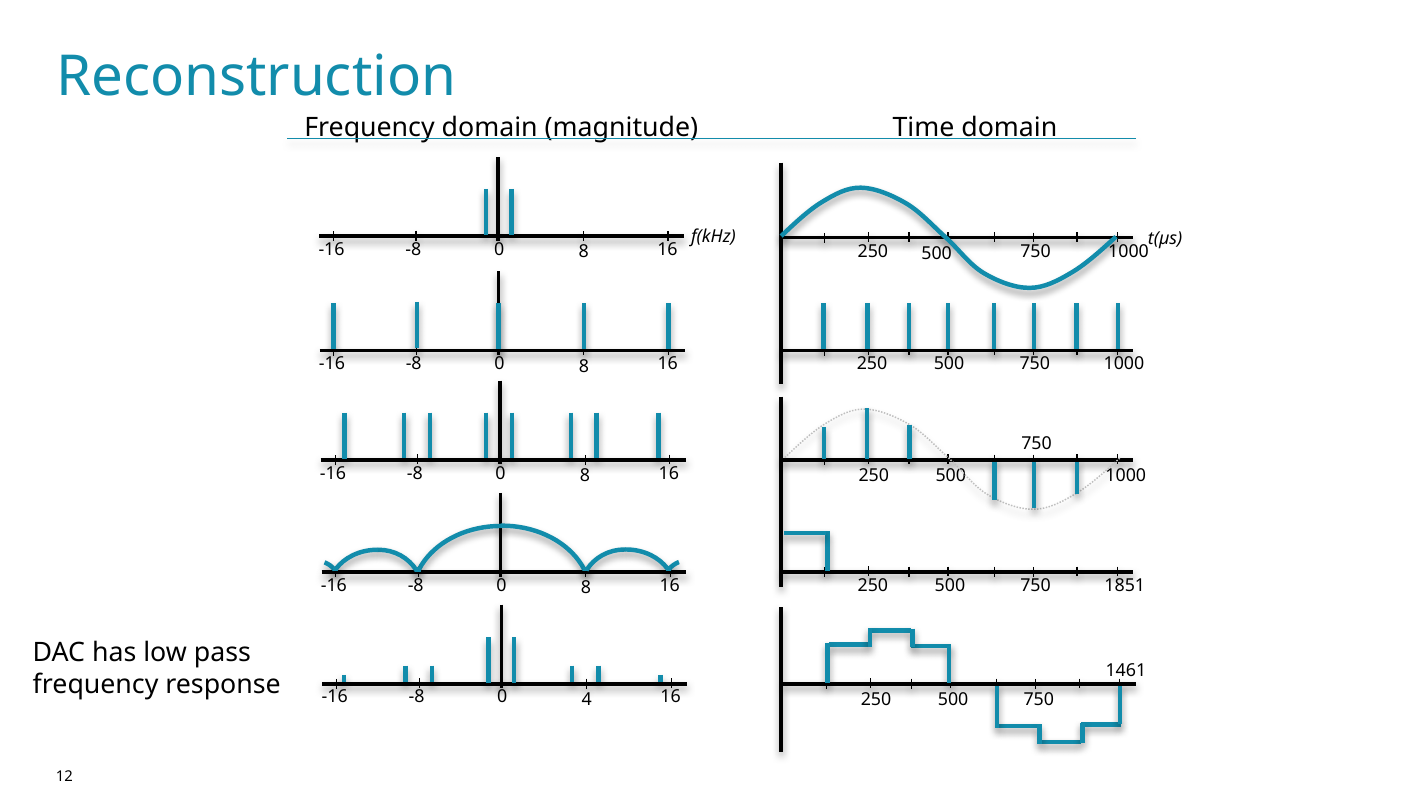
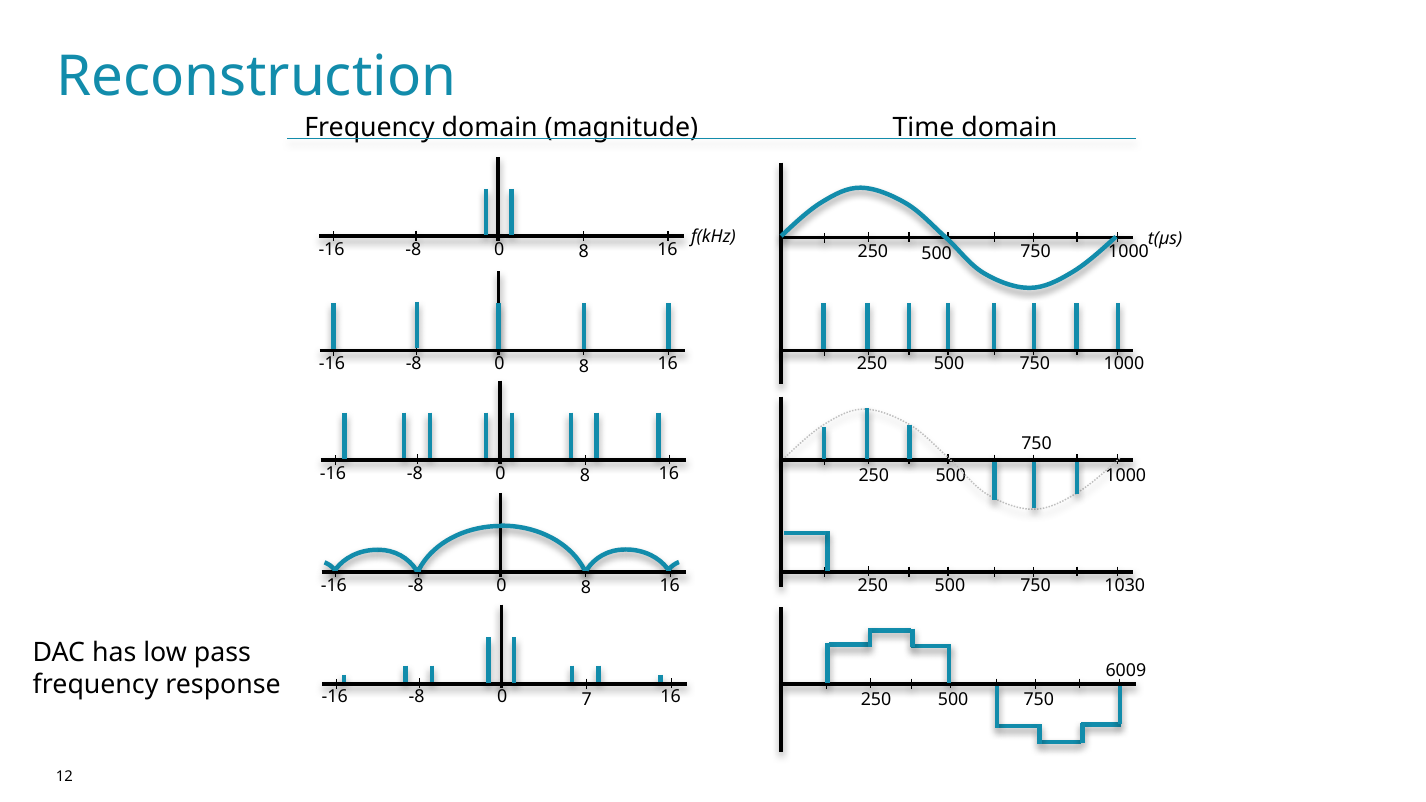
1851: 1851 -> 1030
1461: 1461 -> 6009
4: 4 -> 7
